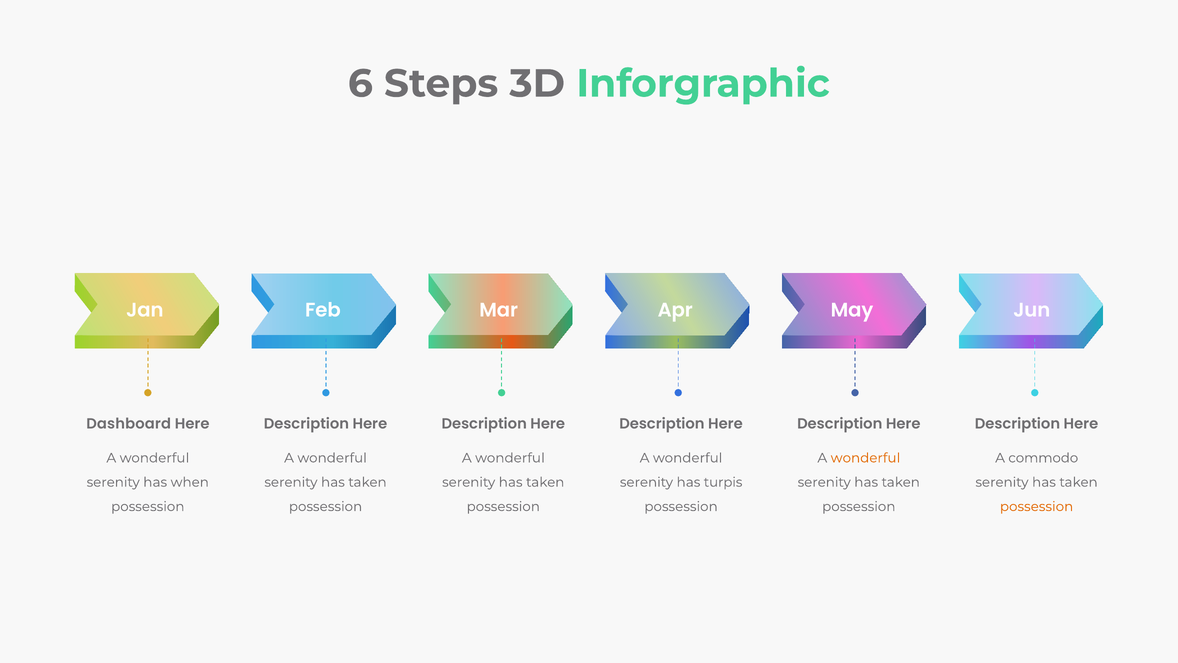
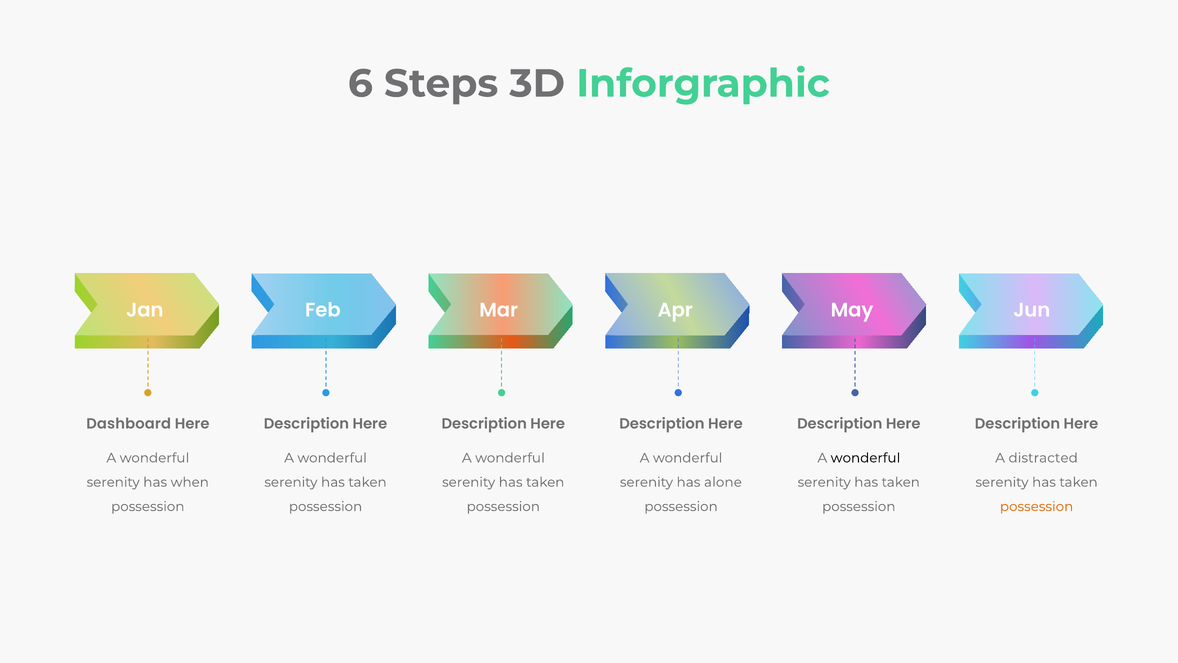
wonderful at (865, 458) colour: orange -> black
commodo: commodo -> distracted
turpis: turpis -> alone
